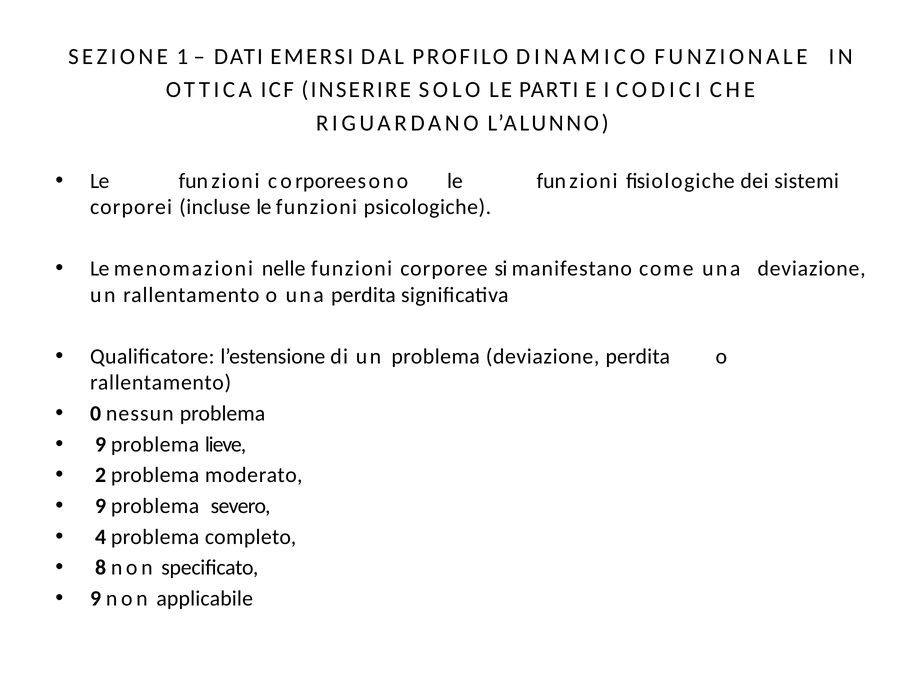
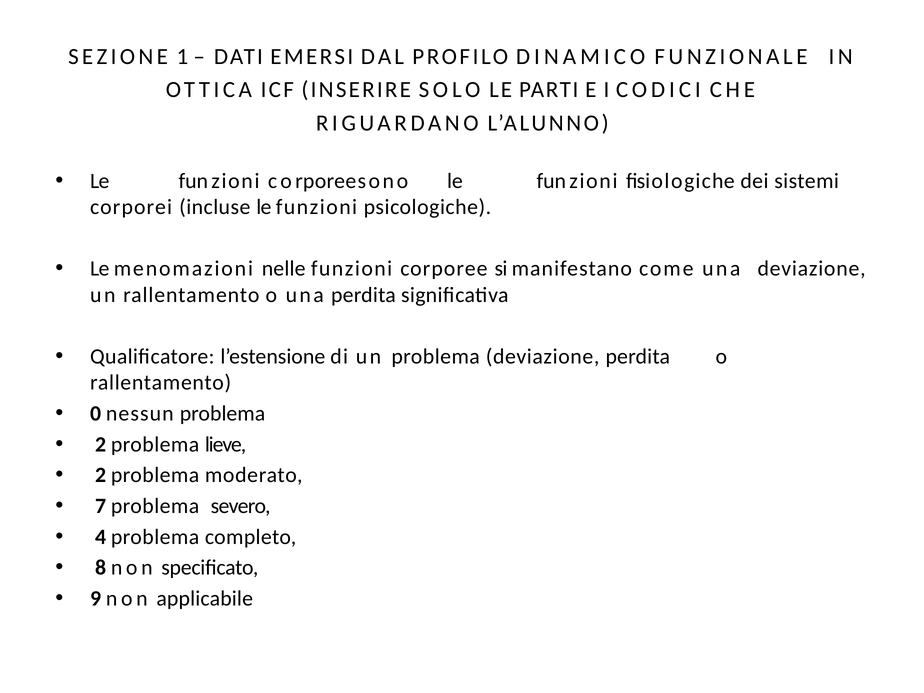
9 at (101, 444): 9 -> 2
9 at (101, 506): 9 -> 7
